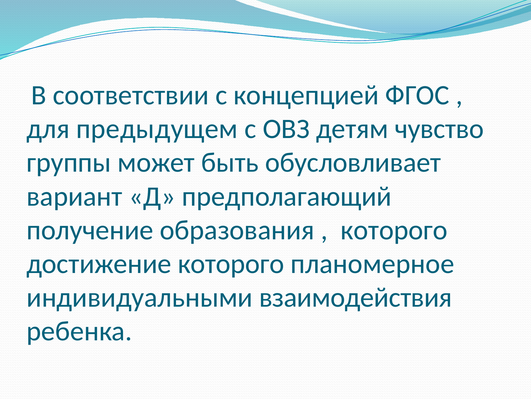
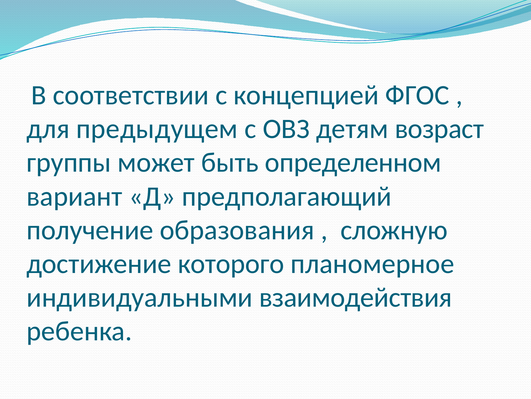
чувство: чувство -> возраст
обусловливает: обусловливает -> определенном
которого at (394, 230): которого -> сложную
